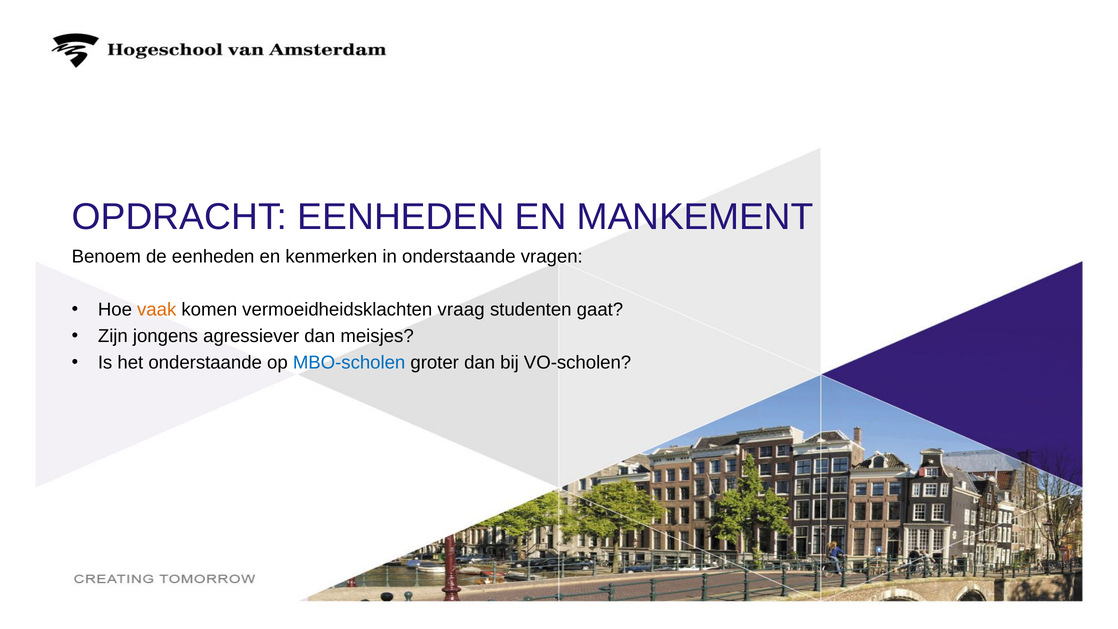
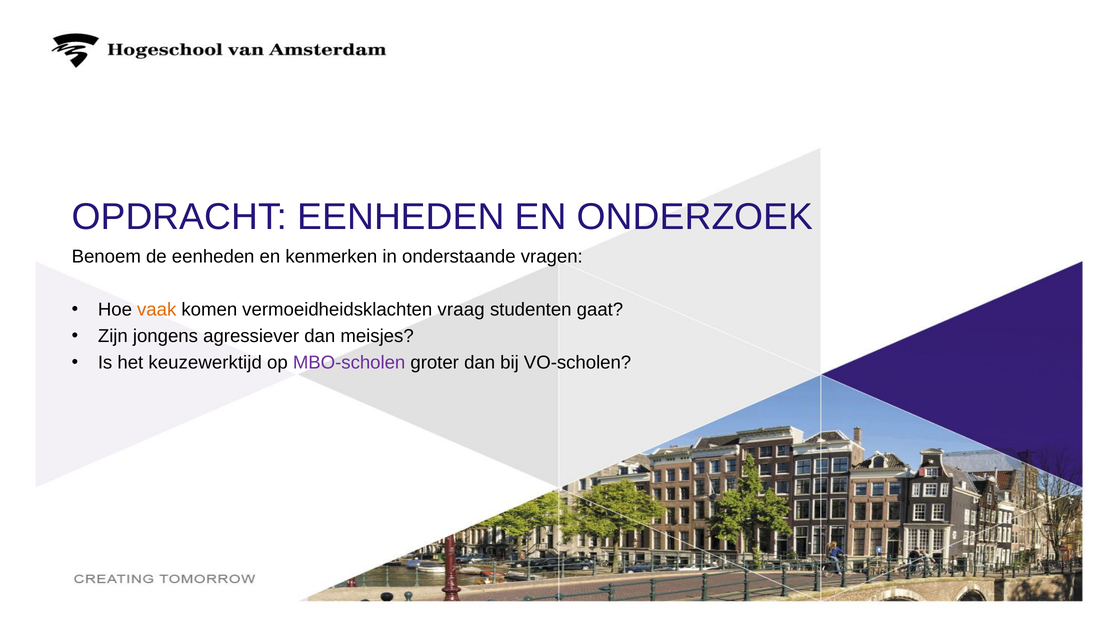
MANKEMENT: MANKEMENT -> ONDERZOEK
het onderstaande: onderstaande -> keuzewerktijd
MBO-scholen colour: blue -> purple
